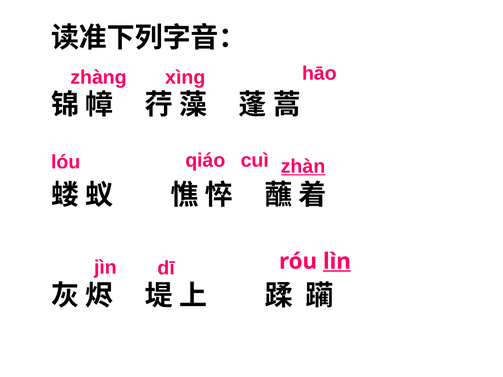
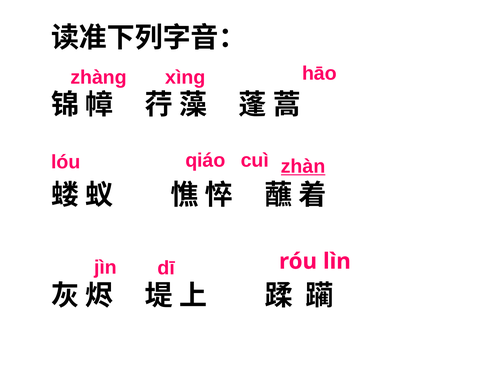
lìn underline: present -> none
